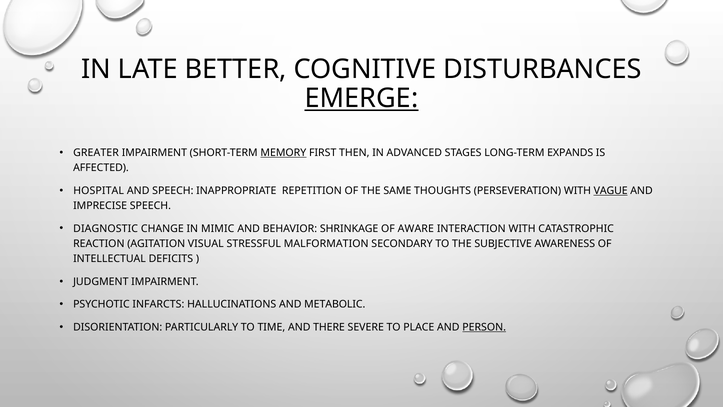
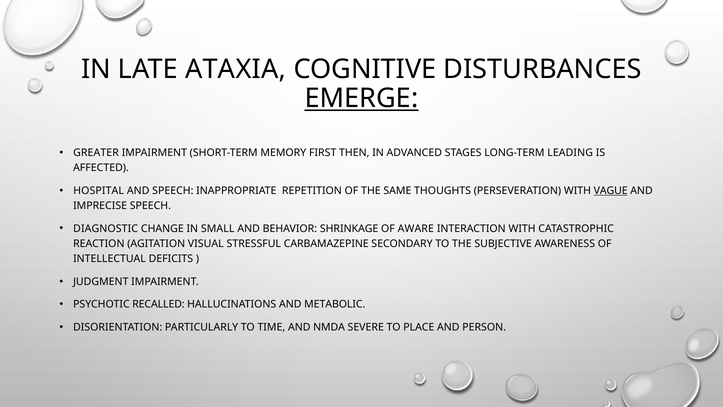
BETTER: BETTER -> ATAXIA
MEMORY underline: present -> none
EXPANDS: EXPANDS -> LEADING
MIMIC: MIMIC -> SMALL
MALFORMATION: MALFORMATION -> CARBAMAZEPINE
INFARCTS: INFARCTS -> RECALLED
THERE: THERE -> NMDA
PERSON underline: present -> none
